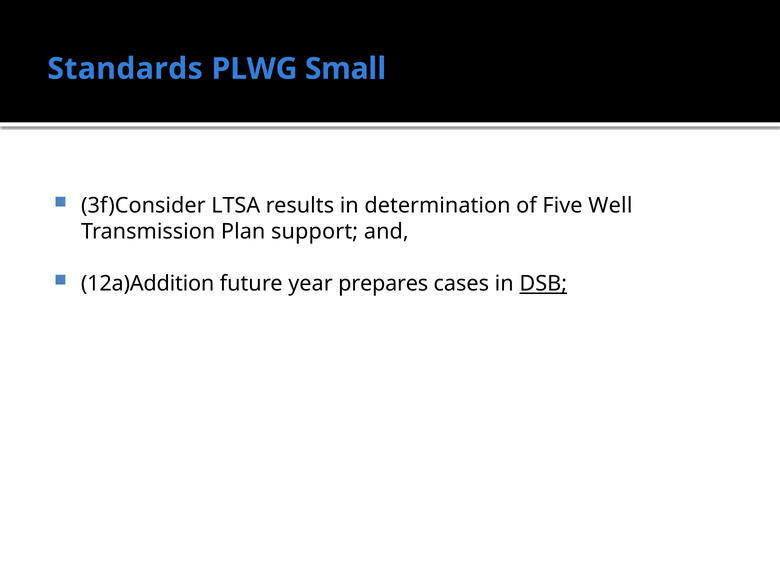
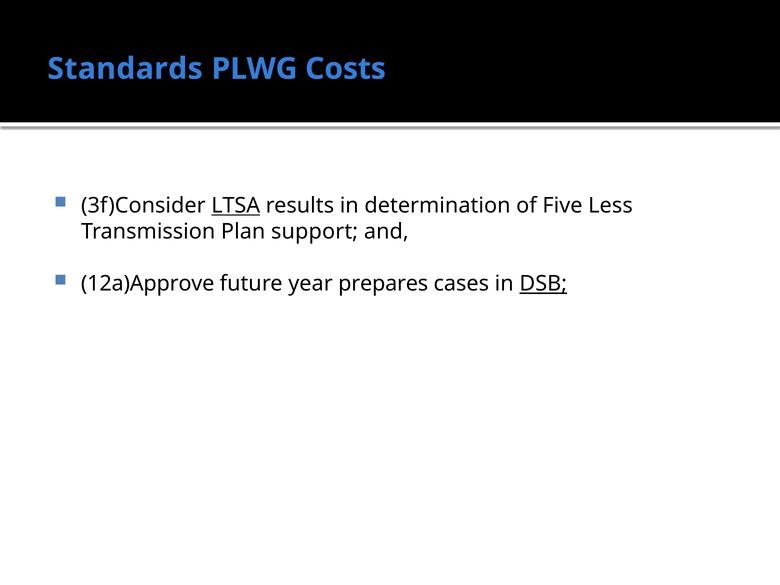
Small: Small -> Costs
LTSA underline: none -> present
Well: Well -> Less
12a)Addition: 12a)Addition -> 12a)Approve
